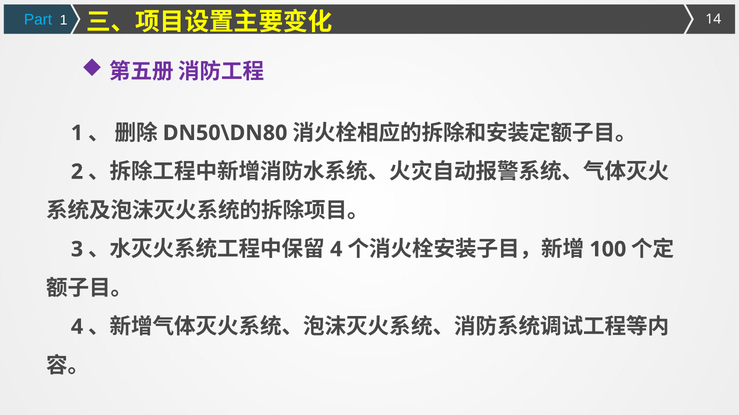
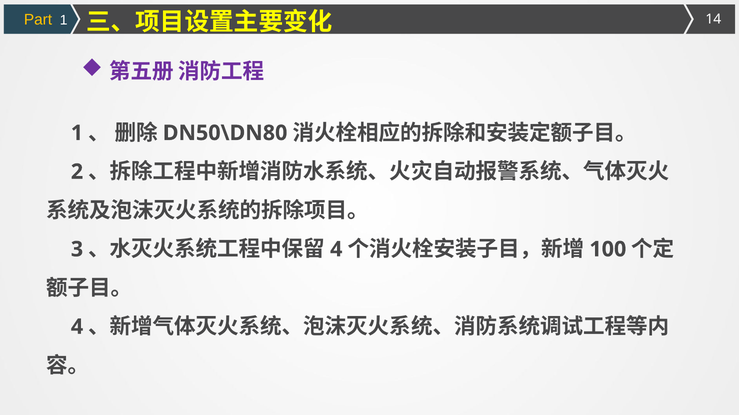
Part colour: light blue -> yellow
